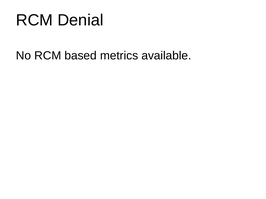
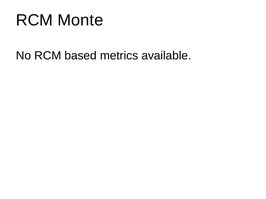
Denial: Denial -> Monte
